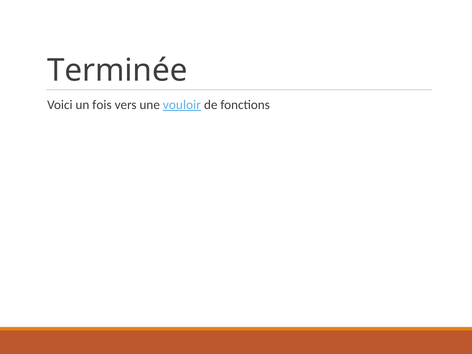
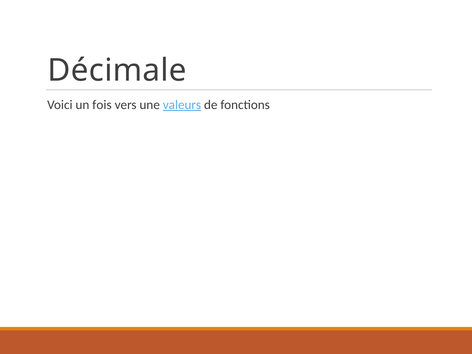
Terminée: Terminée -> Décimale
vouloir: vouloir -> valeurs
